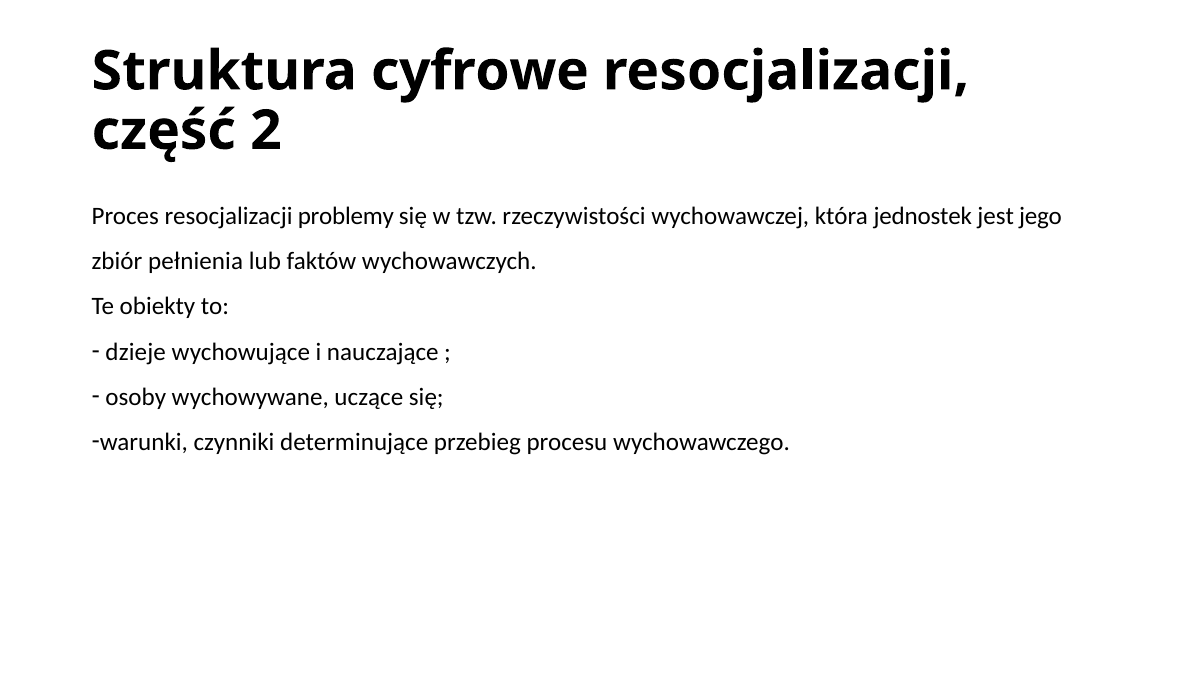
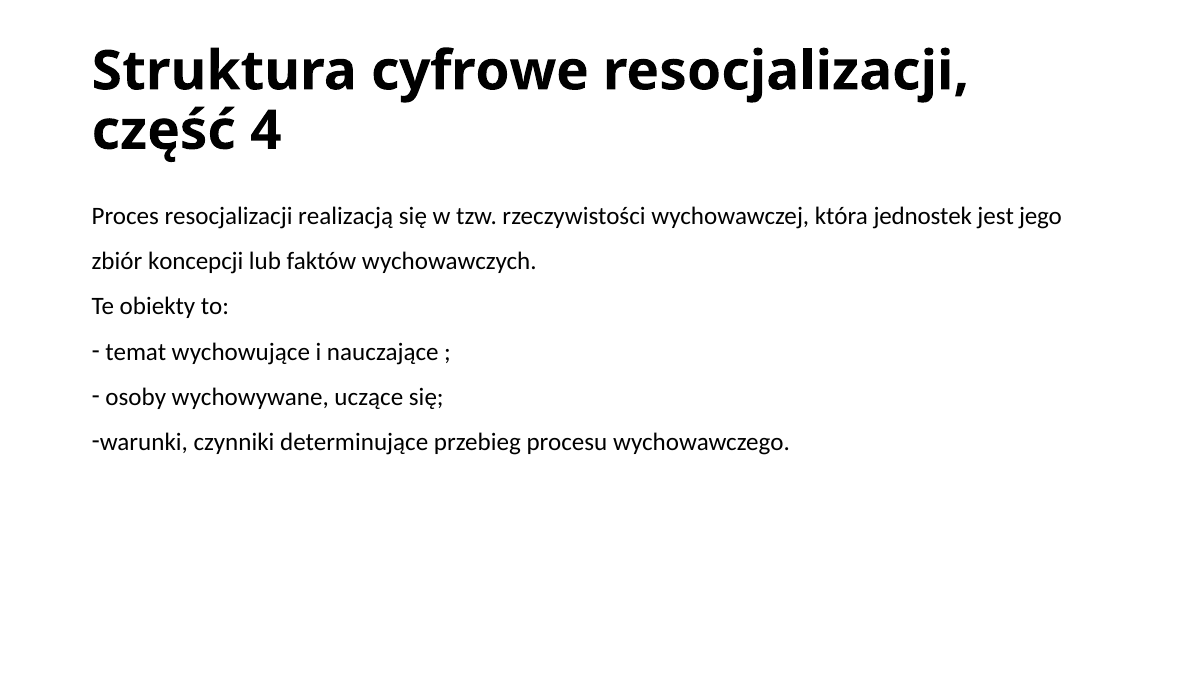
2: 2 -> 4
problemy: problemy -> realizacją
pełnienia: pełnienia -> koncepcji
dzieje: dzieje -> temat
